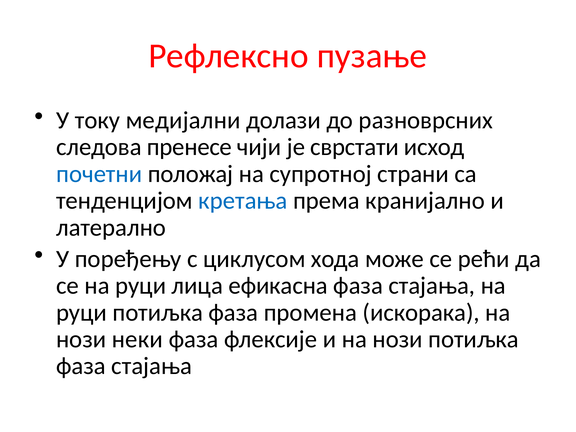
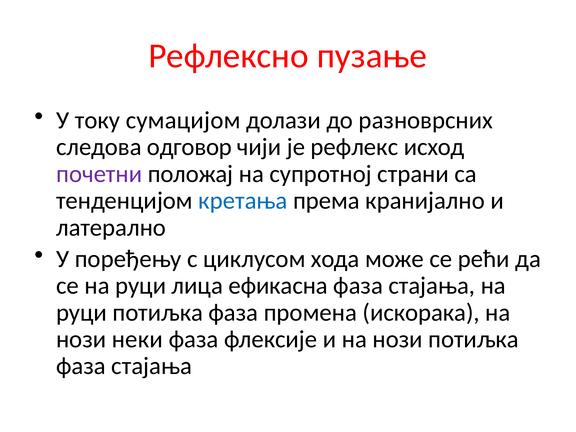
медијални: медијални -> сумацијом
пренесе: пренесе -> одговор
сврстати: сврстати -> рефлекс
почетни colour: blue -> purple
